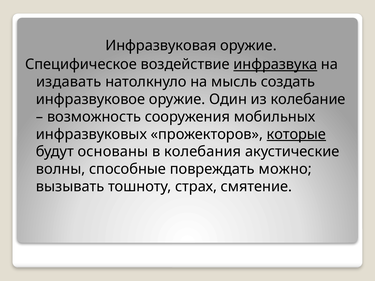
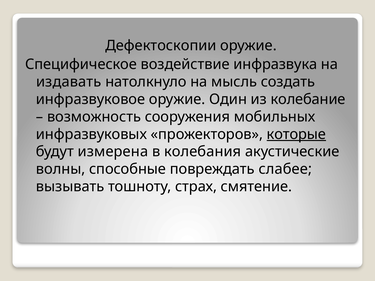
Инфразвуковая: Инфразвуковая -> Дефектоскопии
инфразвука underline: present -> none
основаны: основаны -> измерена
можно: можно -> слабее
